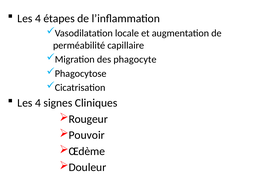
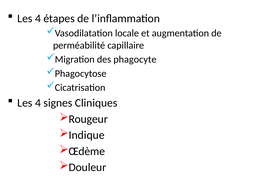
Pouvoir: Pouvoir -> Indique
